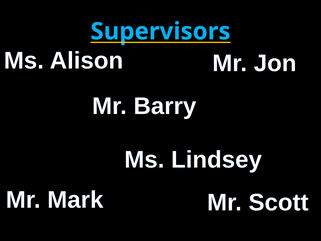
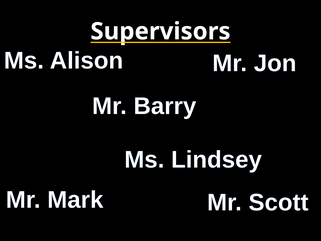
Supervisors colour: light blue -> white
